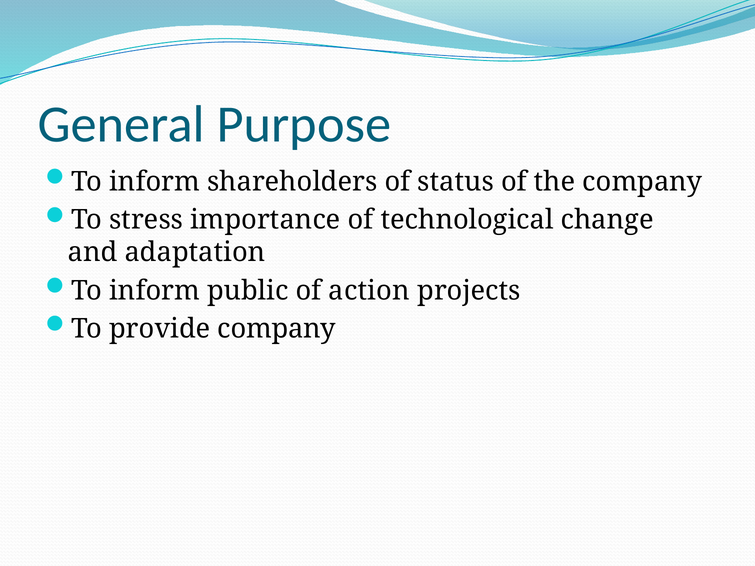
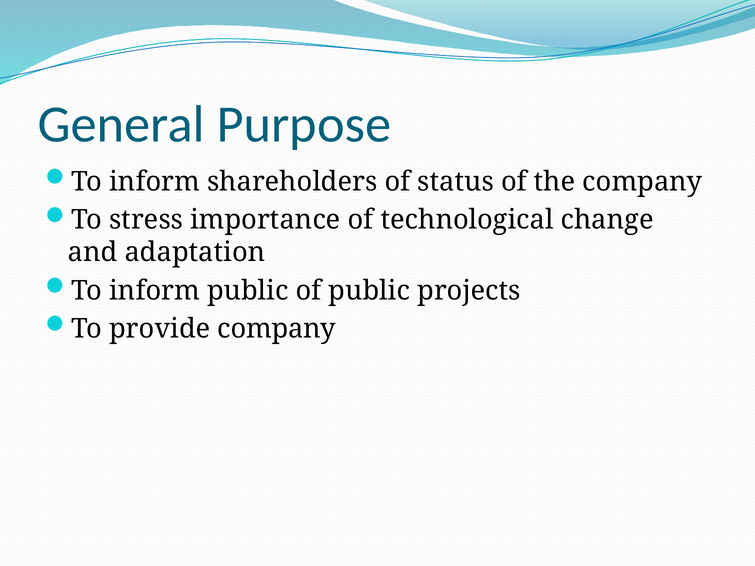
of action: action -> public
